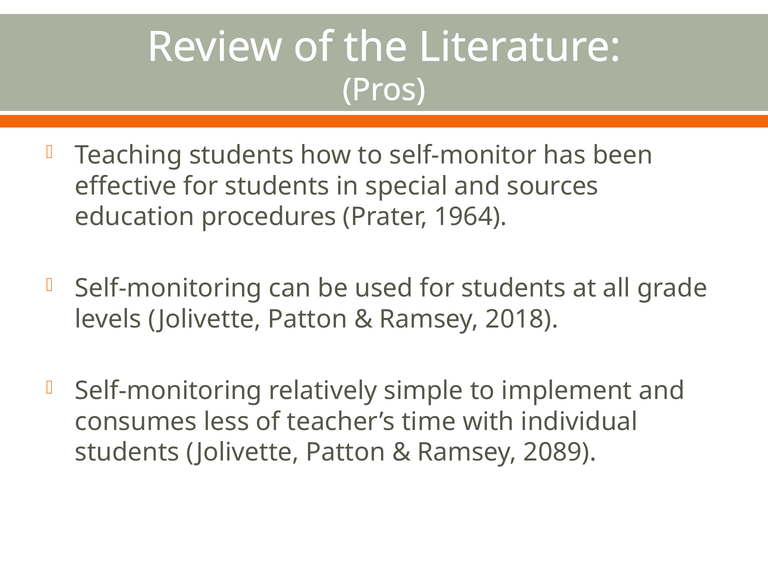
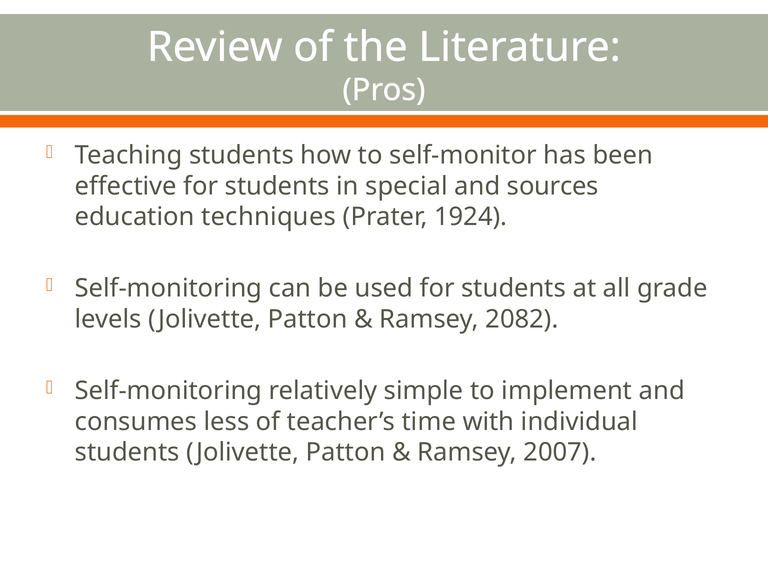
procedures: procedures -> techniques
1964: 1964 -> 1924
2018: 2018 -> 2082
2089: 2089 -> 2007
